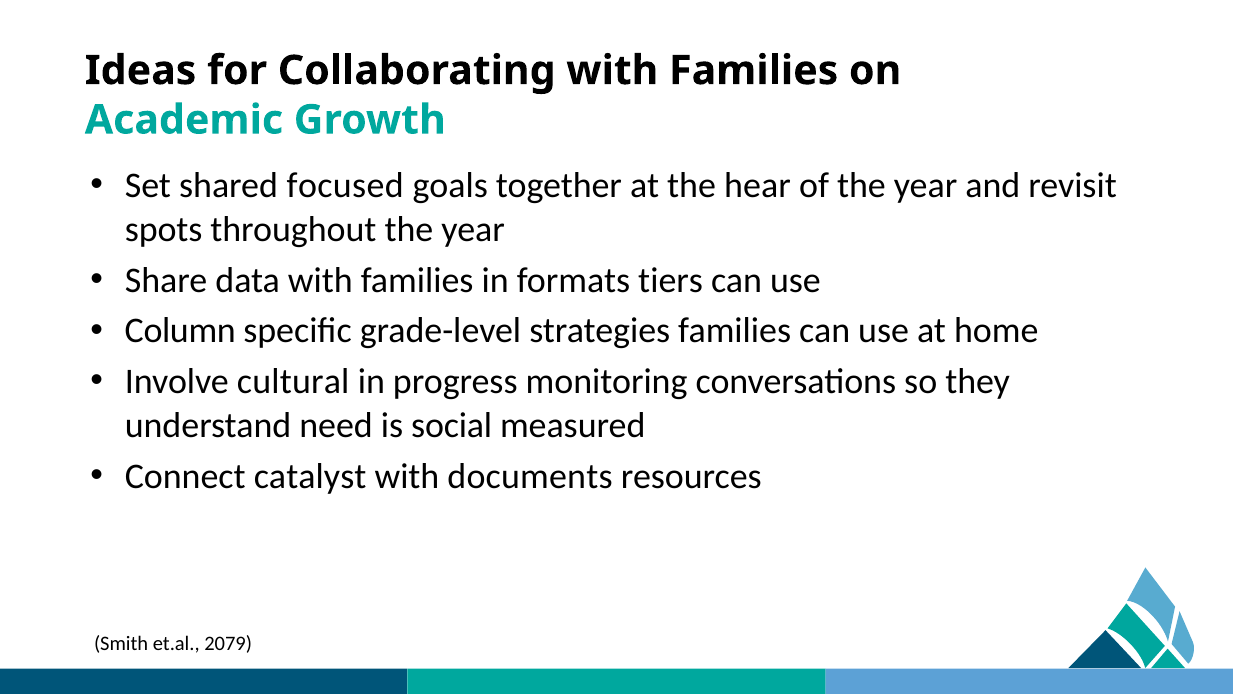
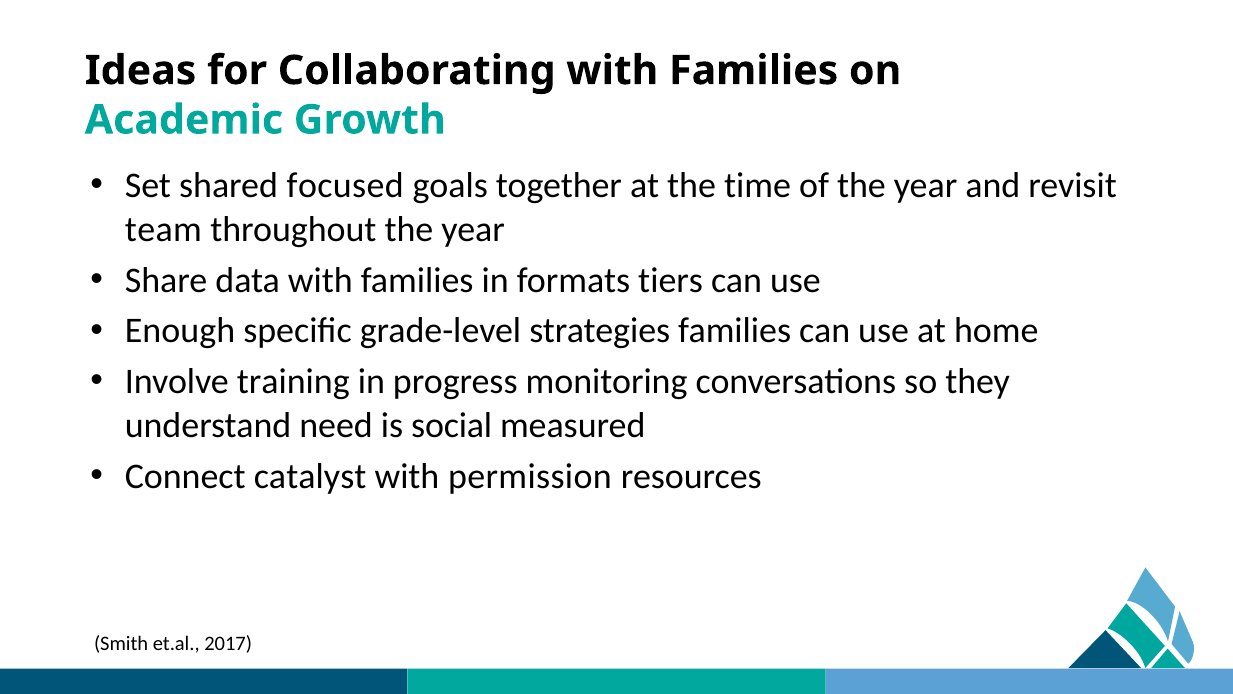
hear: hear -> time
spots: spots -> team
Column: Column -> Enough
cultural: cultural -> training
documents: documents -> permission
2079: 2079 -> 2017
